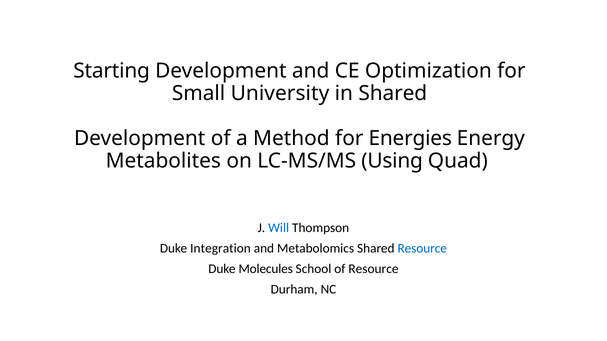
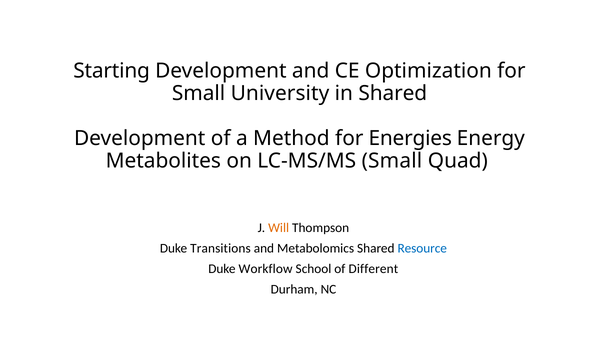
LC-MS/MS Using: Using -> Small
Will colour: blue -> orange
Integration: Integration -> Transitions
Molecules: Molecules -> Workflow
of Resource: Resource -> Different
